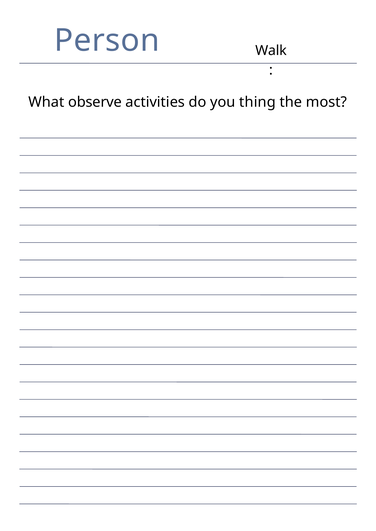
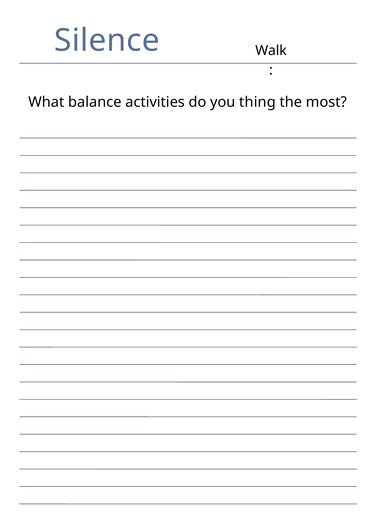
Person: Person -> Silence
observe: observe -> balance
